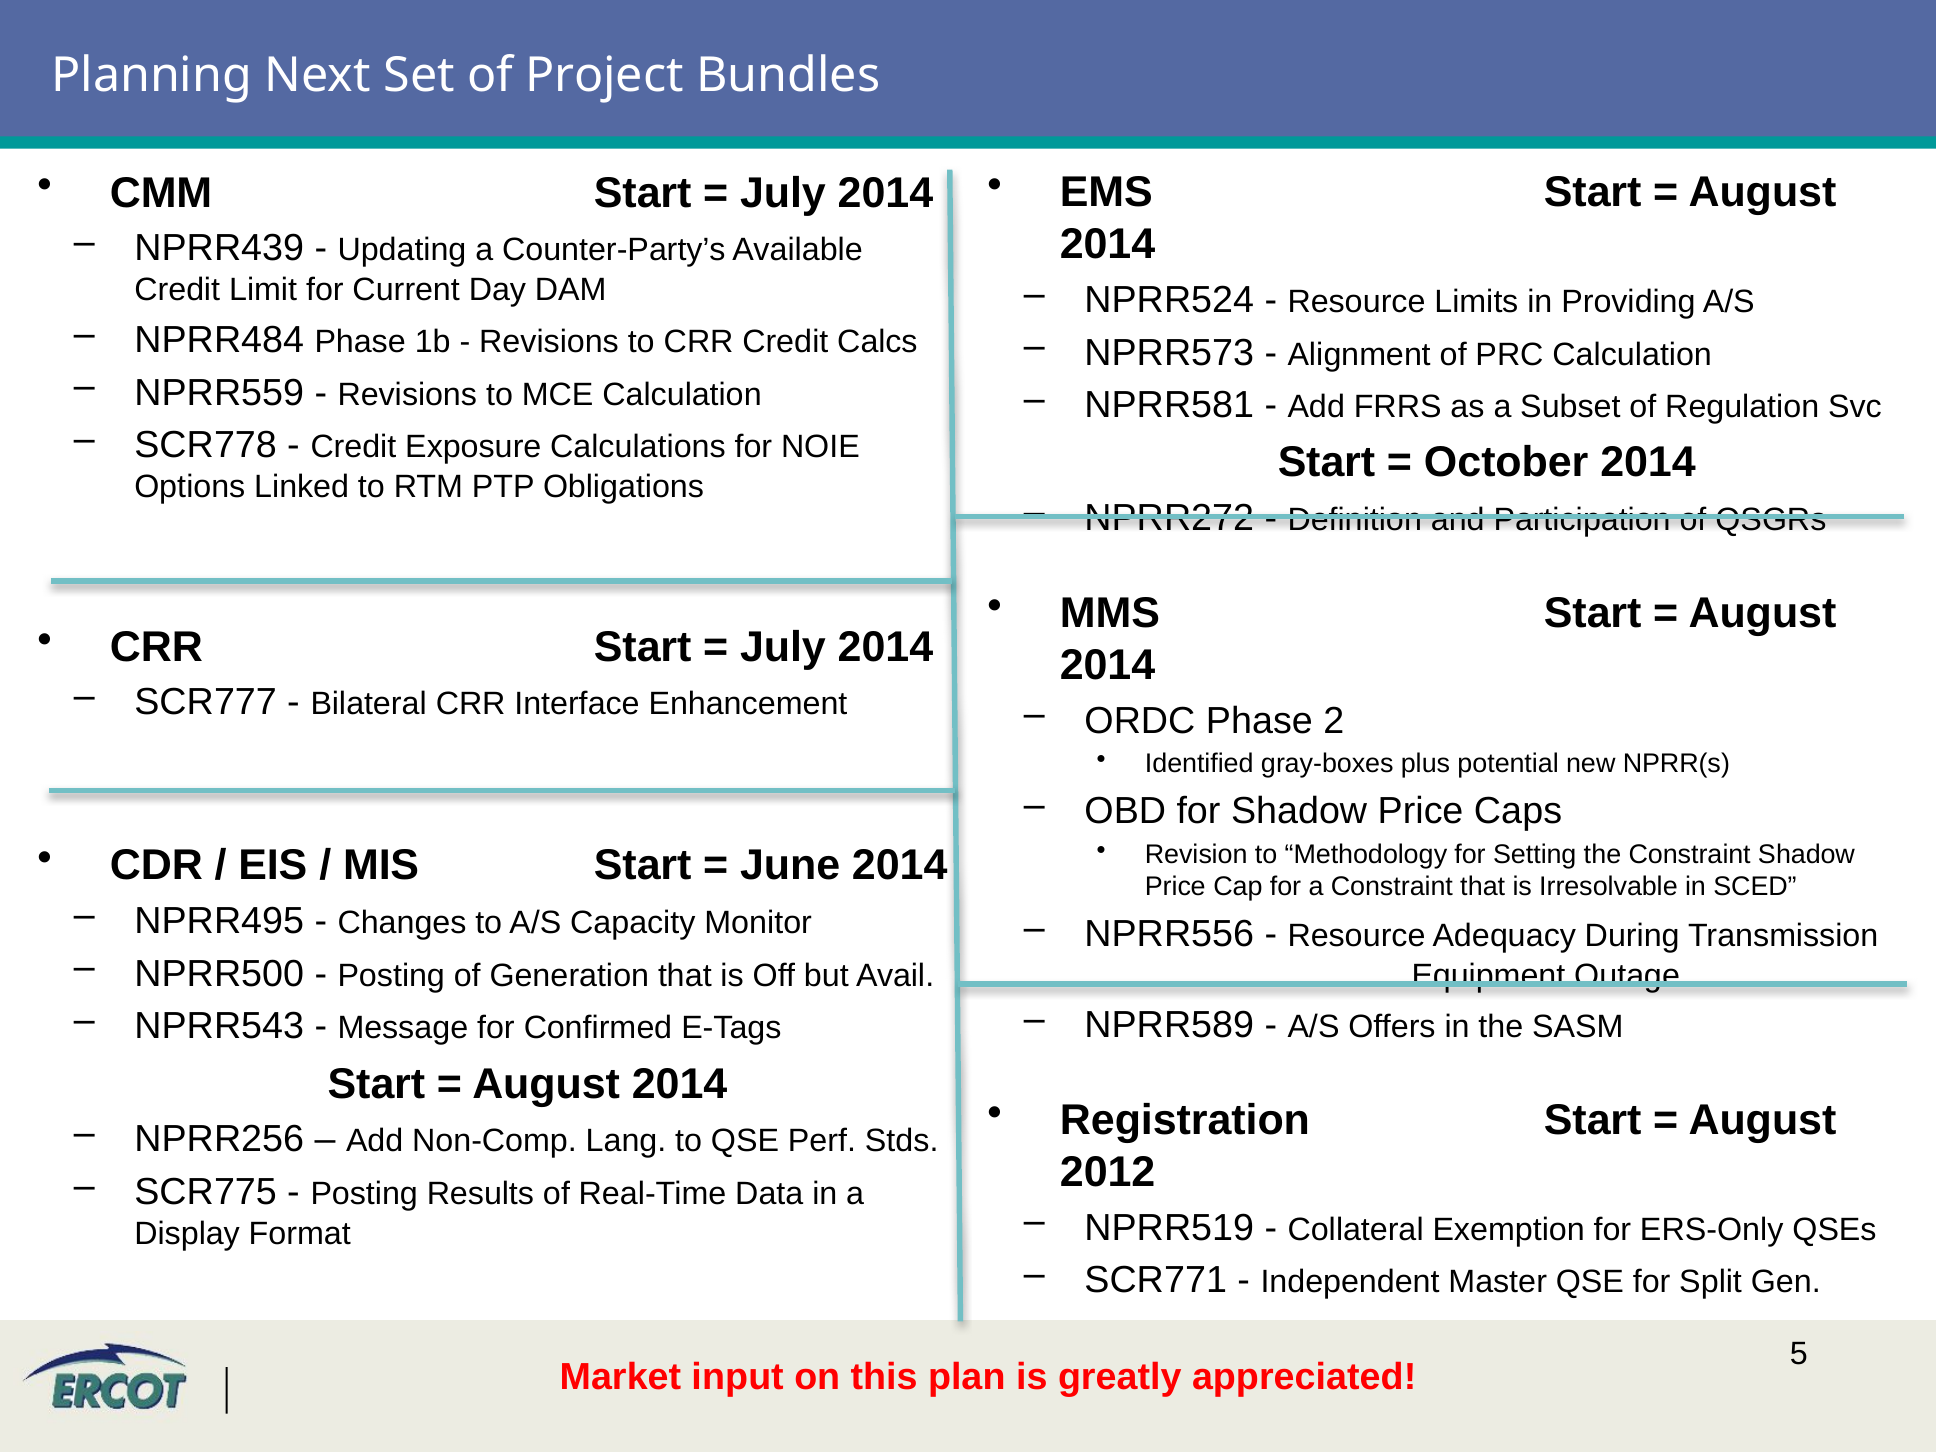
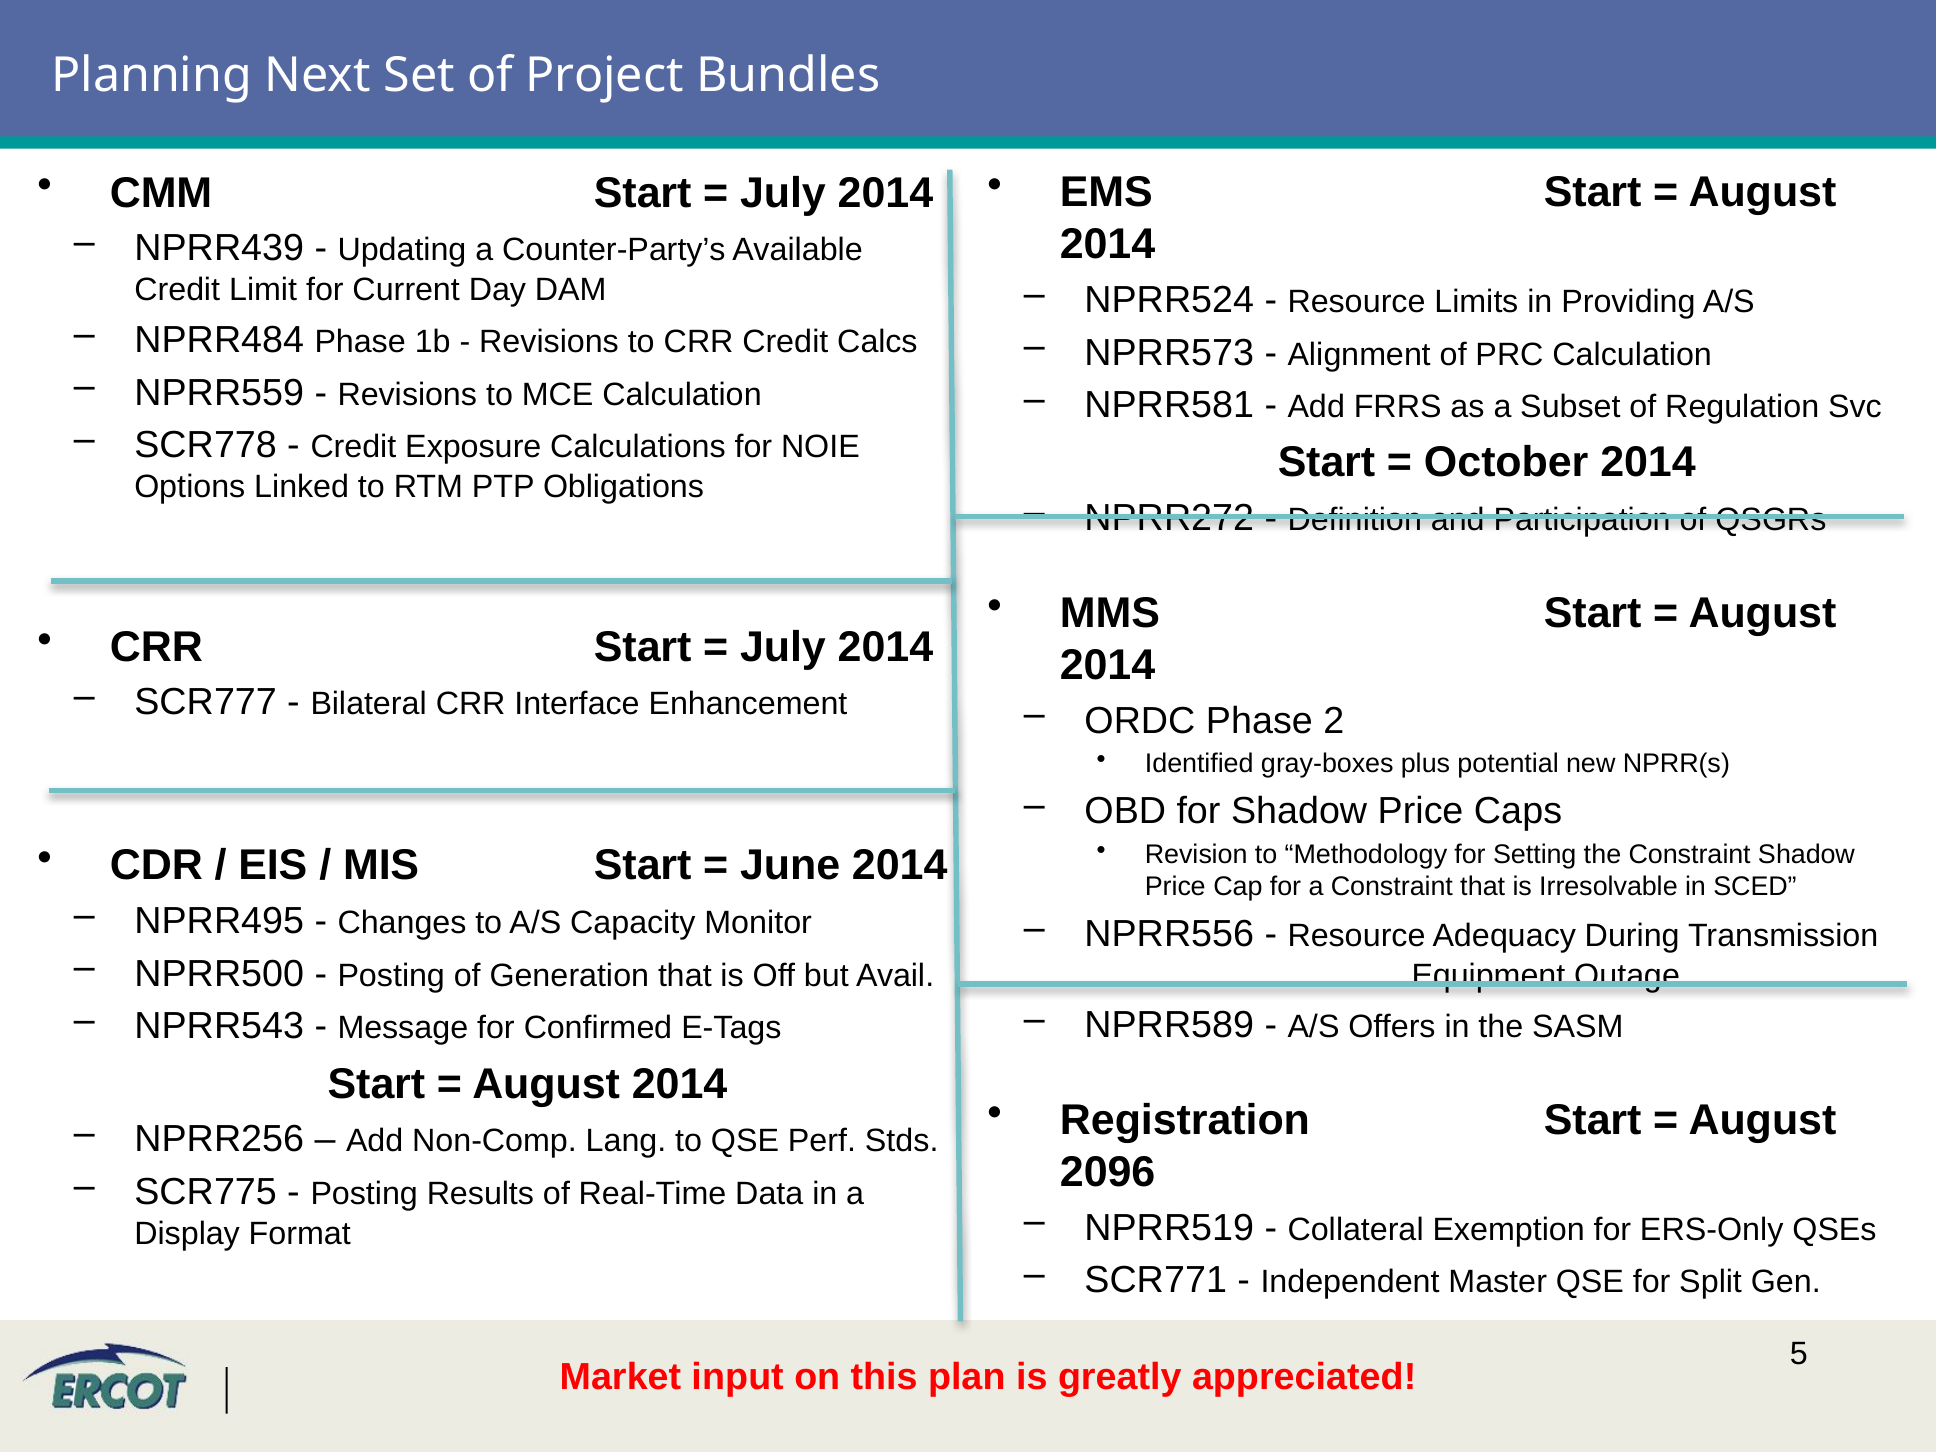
2012: 2012 -> 2096
